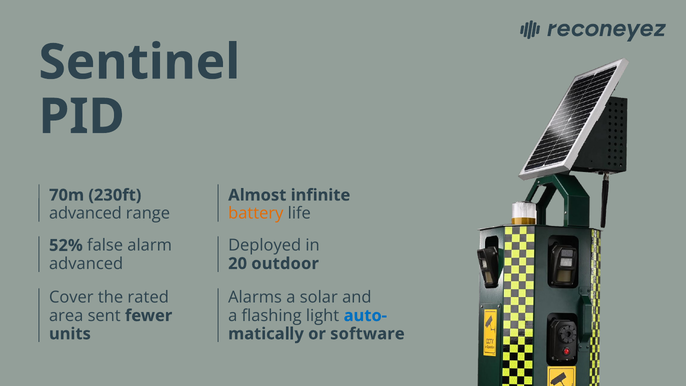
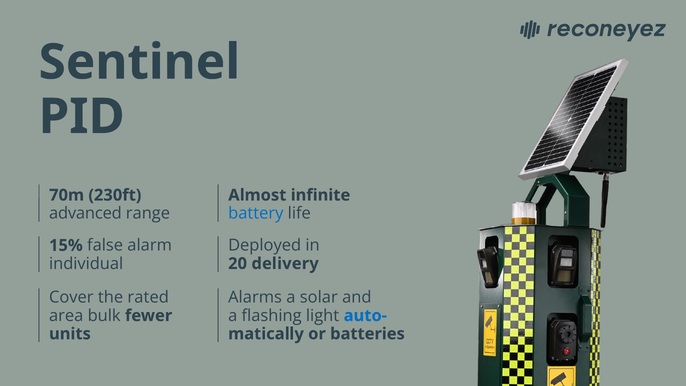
battery colour: orange -> blue
52%: 52% -> 15%
advanced at (86, 264): advanced -> individual
outdoor: outdoor -> delivery
sent: sent -> bulk
software: software -> batteries
